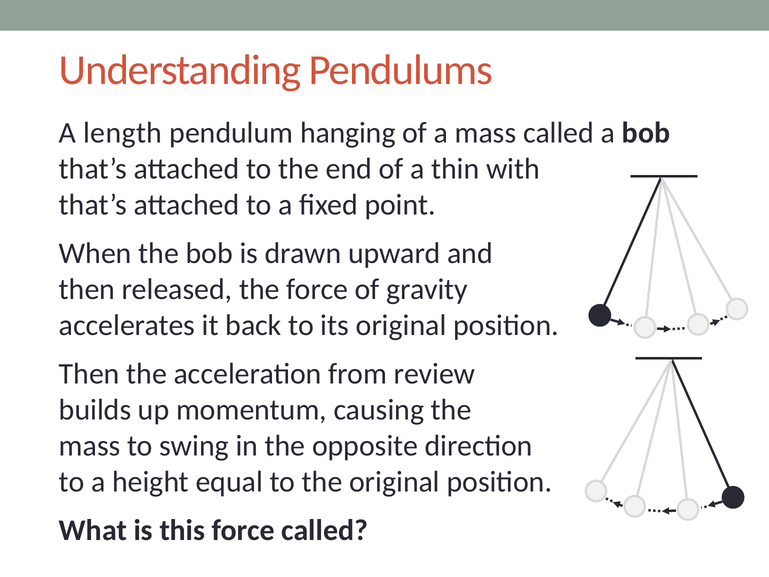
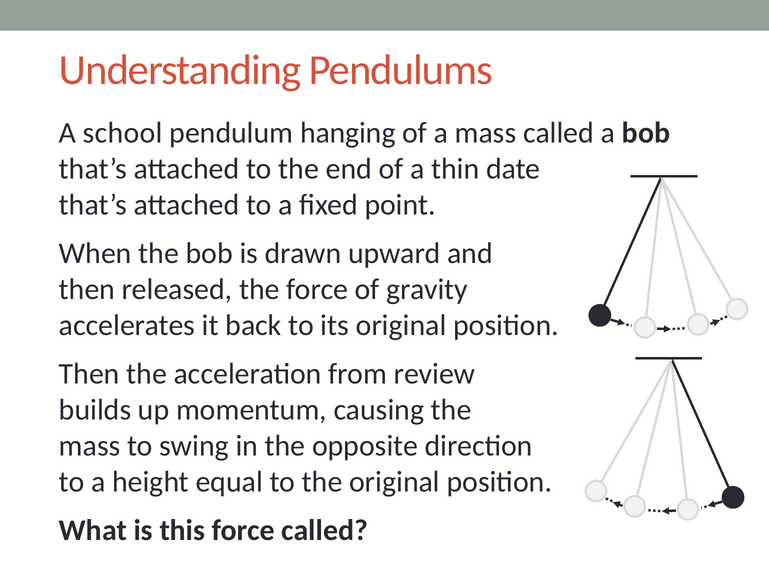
length: length -> school
with: with -> date
